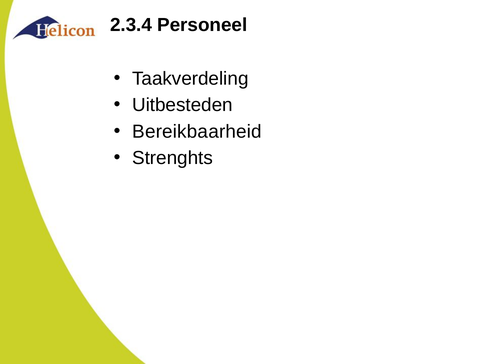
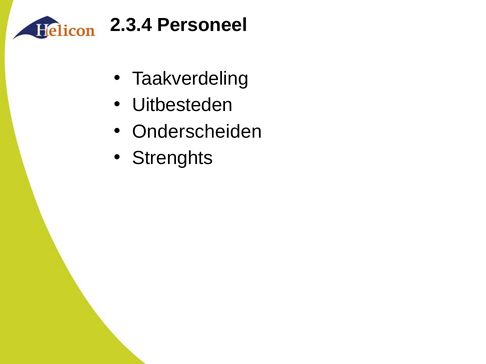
Bereikbaarheid: Bereikbaarheid -> Onderscheiden
